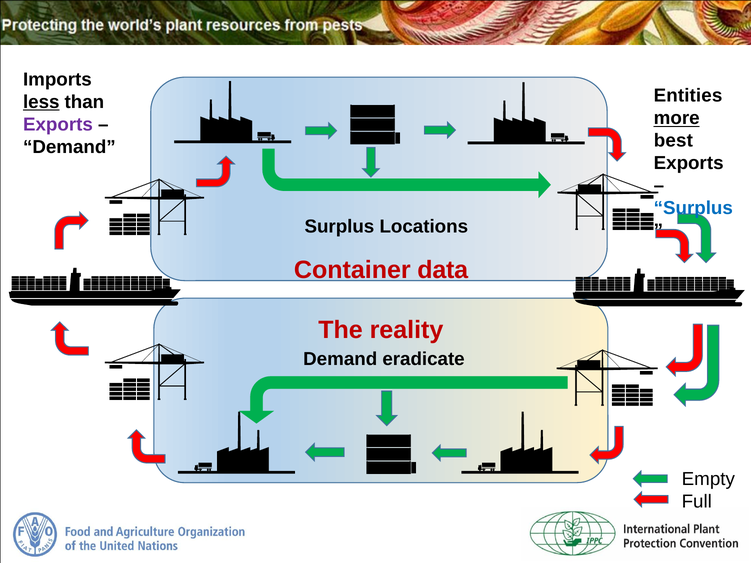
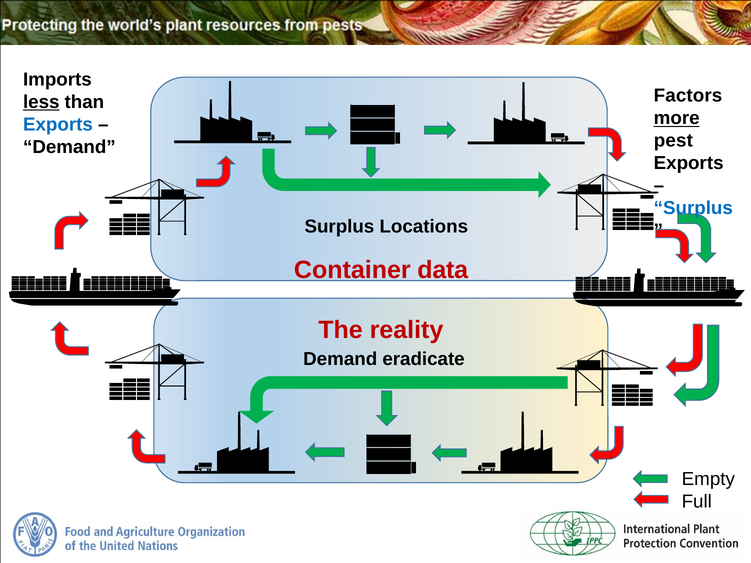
Entities: Entities -> Factors
Exports at (58, 124) colour: purple -> blue
best: best -> pest
